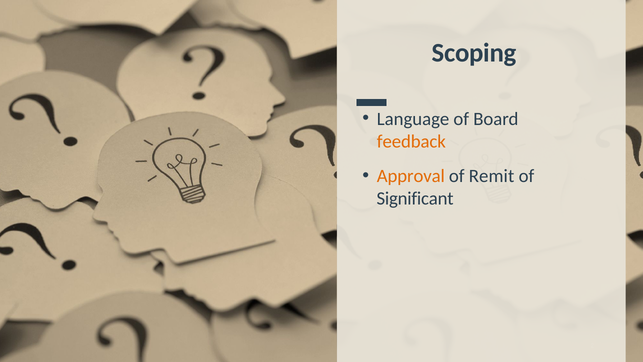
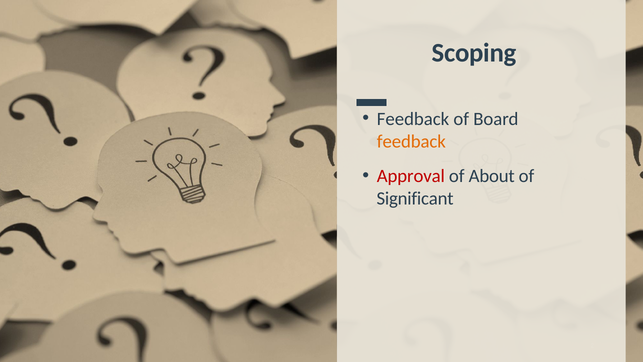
Language at (413, 119): Language -> Feedback
Approval colour: orange -> red
Remit: Remit -> About
